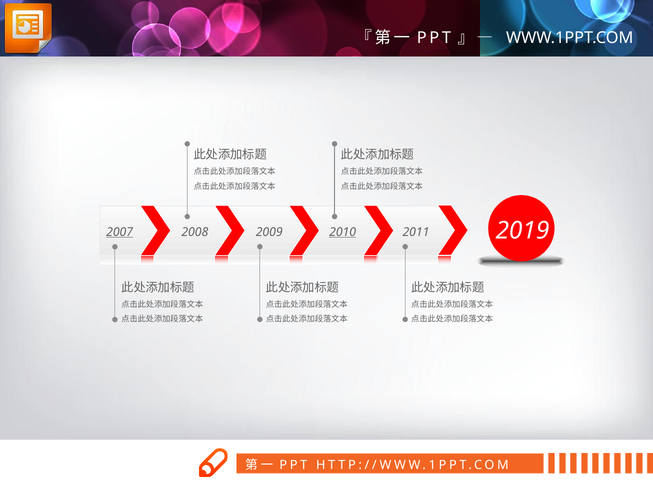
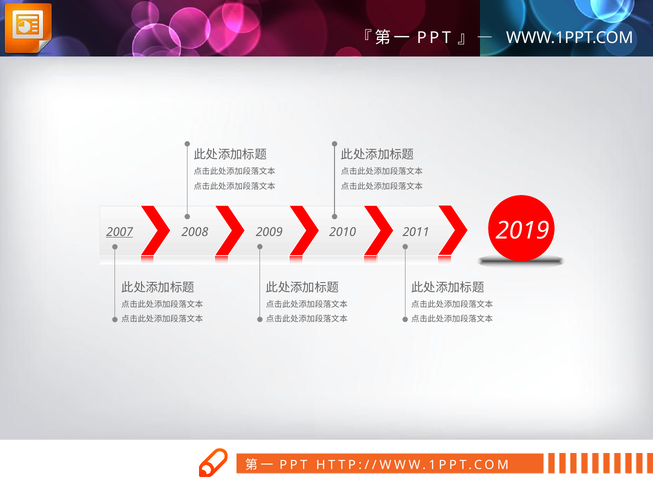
2010 underline: present -> none
